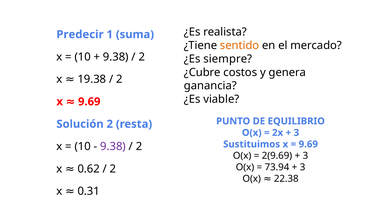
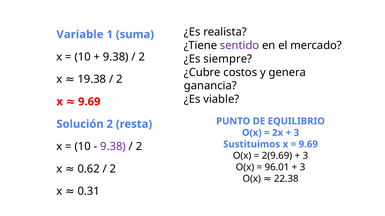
Predecir: Predecir -> Variable
sentido colour: orange -> purple
73.94: 73.94 -> 96.01
